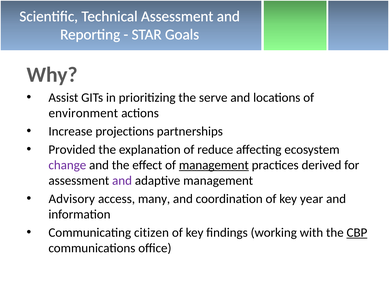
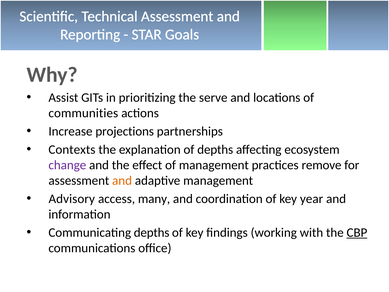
environment: environment -> communities
Provided: Provided -> Contexts
of reduce: reduce -> depths
management at (214, 165) underline: present -> none
derived: derived -> remove
and at (122, 180) colour: purple -> orange
Communicating citizen: citizen -> depths
